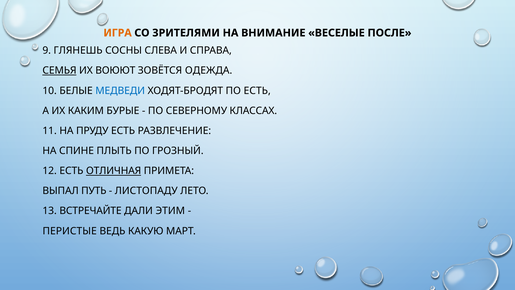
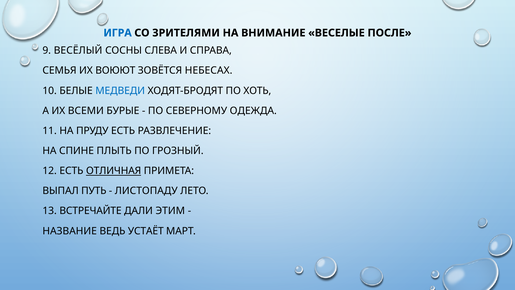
ИГРА colour: orange -> blue
ГЛЯНЕШЬ: ГЛЯНЕШЬ -> ВЕСЁЛЫЙ
СЕМЬЯ underline: present -> none
ОДЕЖДА: ОДЕЖДА -> НЕБЕСАХ
ПО ЕСТЬ: ЕСТЬ -> ХОТЬ
КАКИМ: КАКИМ -> ВСЕМИ
КЛАССАХ: КЛАССАХ -> ОДЕЖДА
ПЕРИСТЫЕ: ПЕРИСТЫЕ -> НАЗВАНИЕ
КАКУЮ: КАКУЮ -> УСТАЁТ
